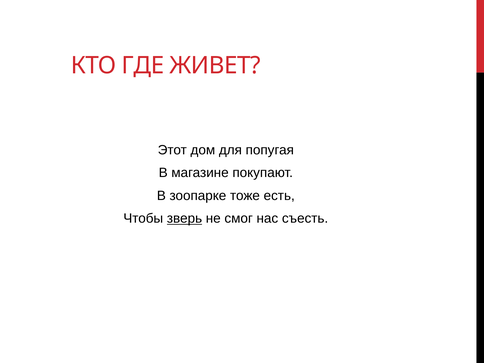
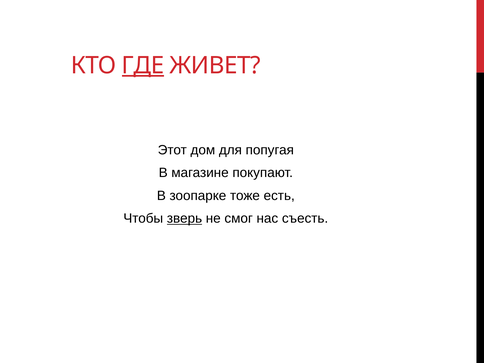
ГДЕ underline: none -> present
